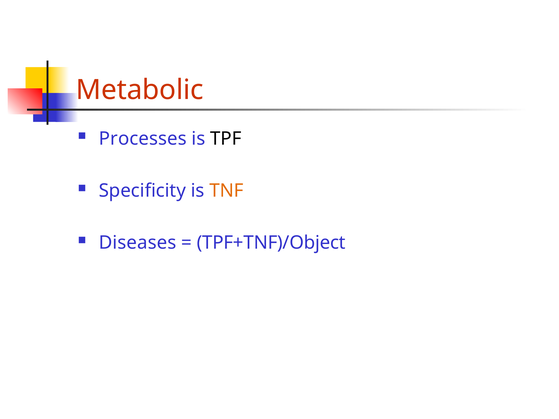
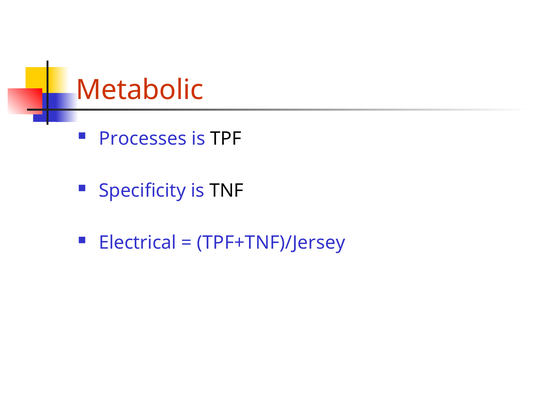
TNF colour: orange -> black
Diseases: Diseases -> Electrical
TPF+TNF)/Object: TPF+TNF)/Object -> TPF+TNF)/Jersey
